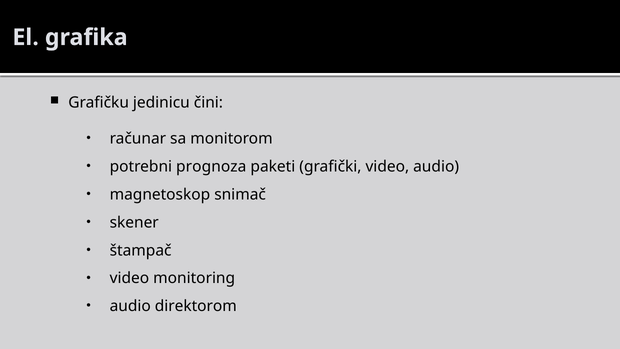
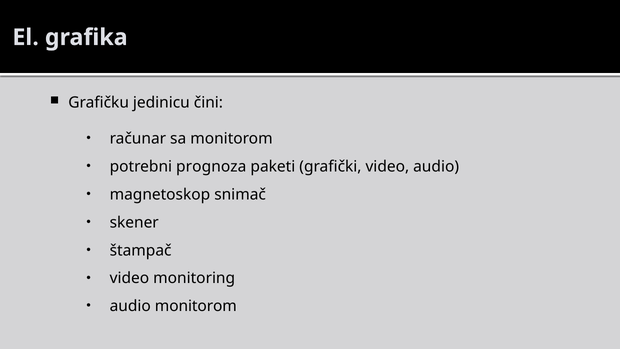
audio direktorom: direktorom -> monitorom
